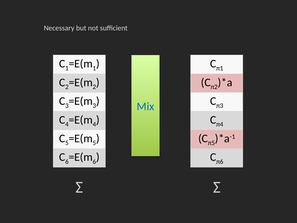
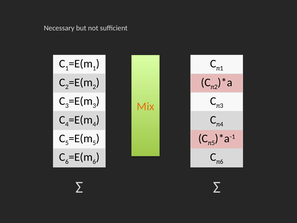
Mix colour: blue -> orange
